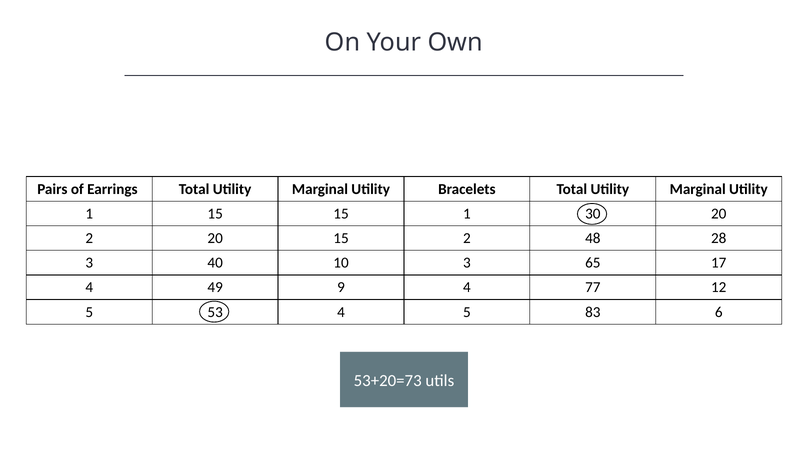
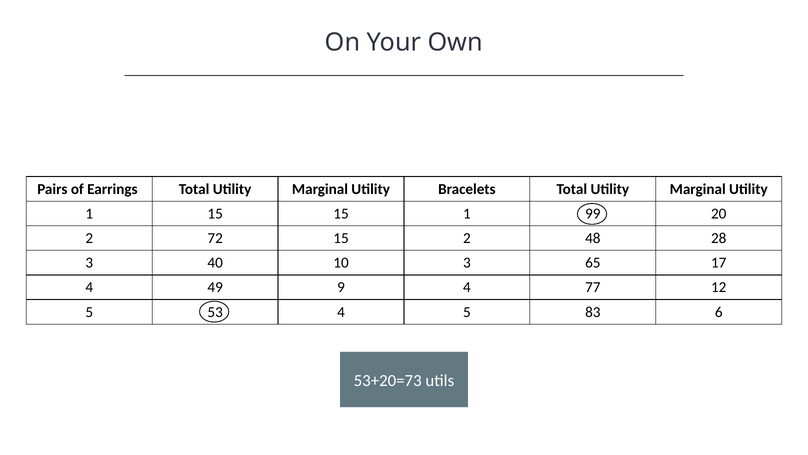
30: 30 -> 99
2 20: 20 -> 72
